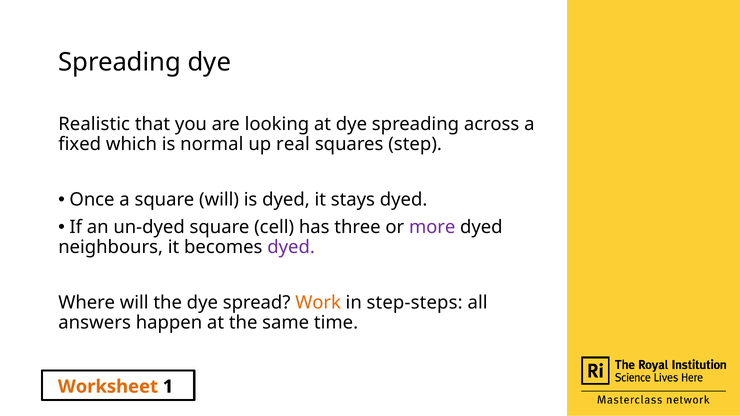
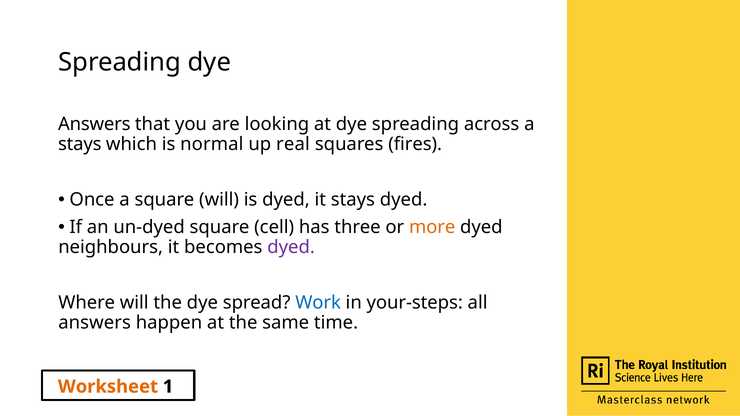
Realistic at (94, 124): Realistic -> Answers
fixed at (80, 144): fixed -> stays
step: step -> fires
more colour: purple -> orange
Work colour: orange -> blue
step-steps: step-steps -> your-steps
